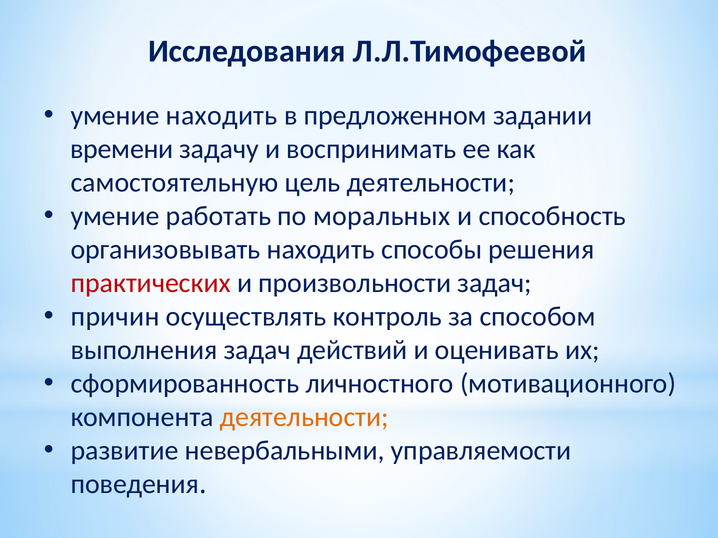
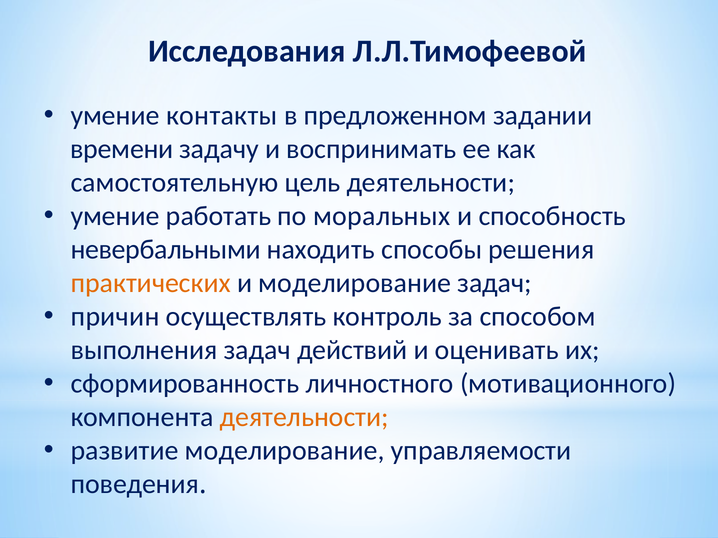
умение находить: находить -> контакты
организовывать: организовывать -> невербальными
практических colour: red -> orange
и произвольности: произвольности -> моделирование
развитие невербальными: невербальными -> моделирование
